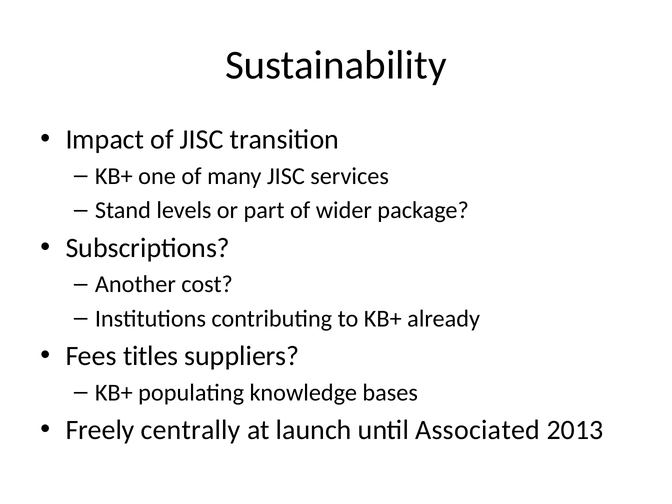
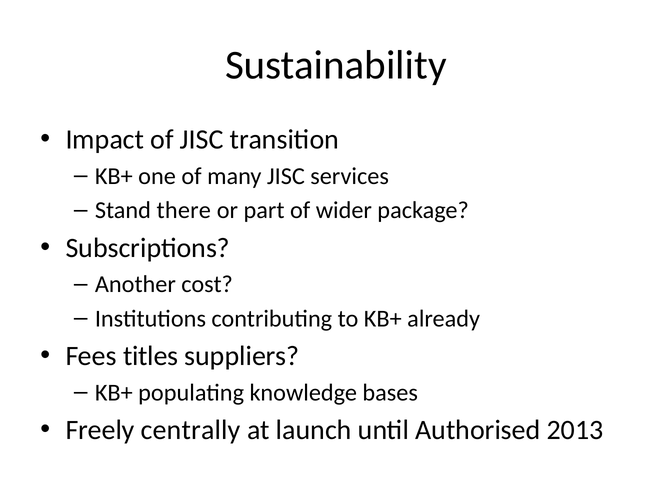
levels: levels -> there
Associated: Associated -> Authorised
